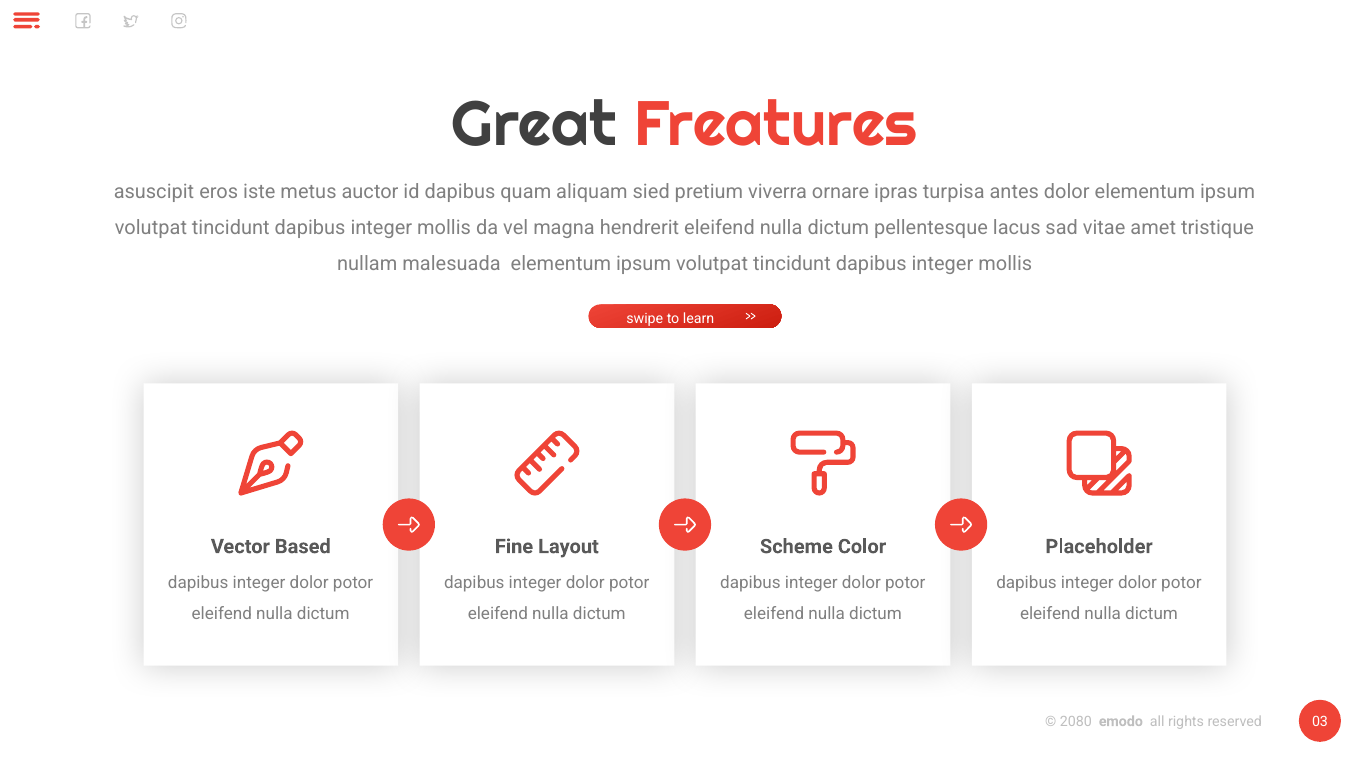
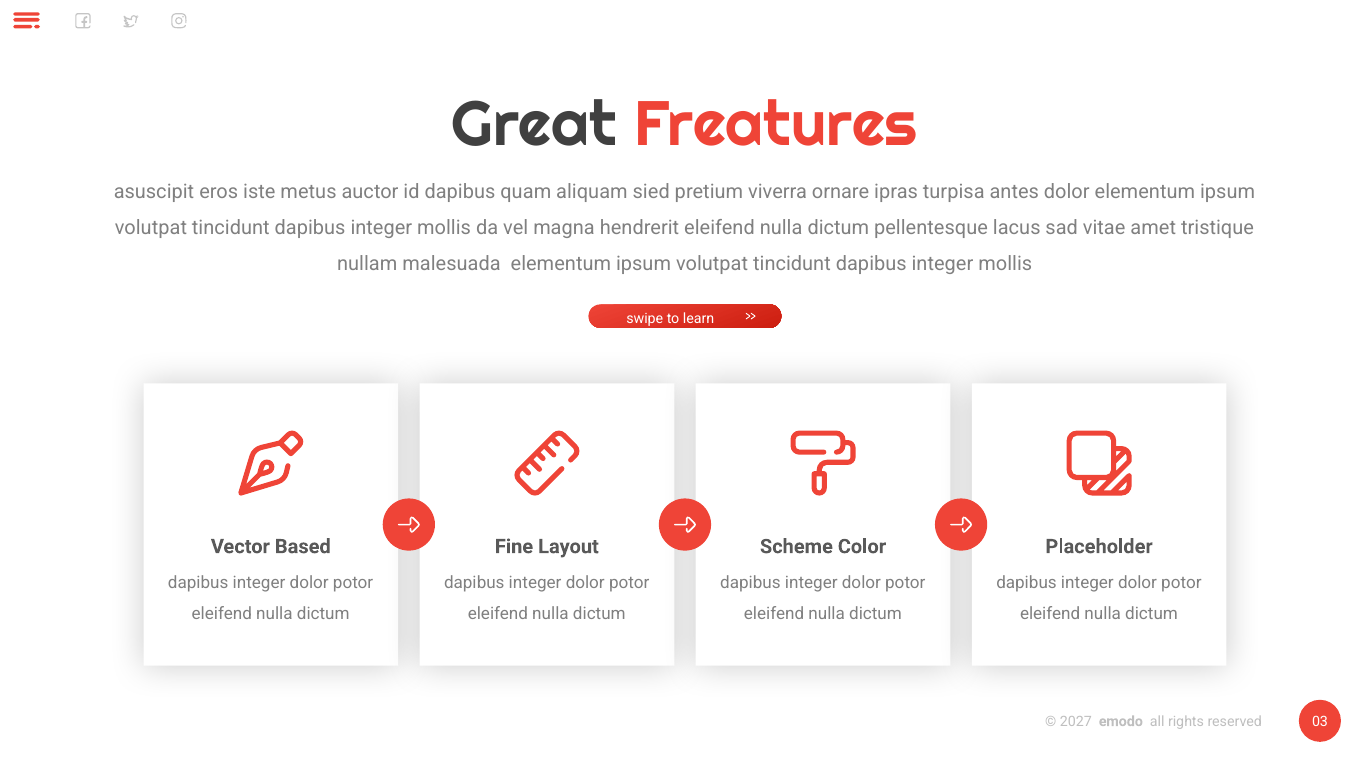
2080: 2080 -> 2027
